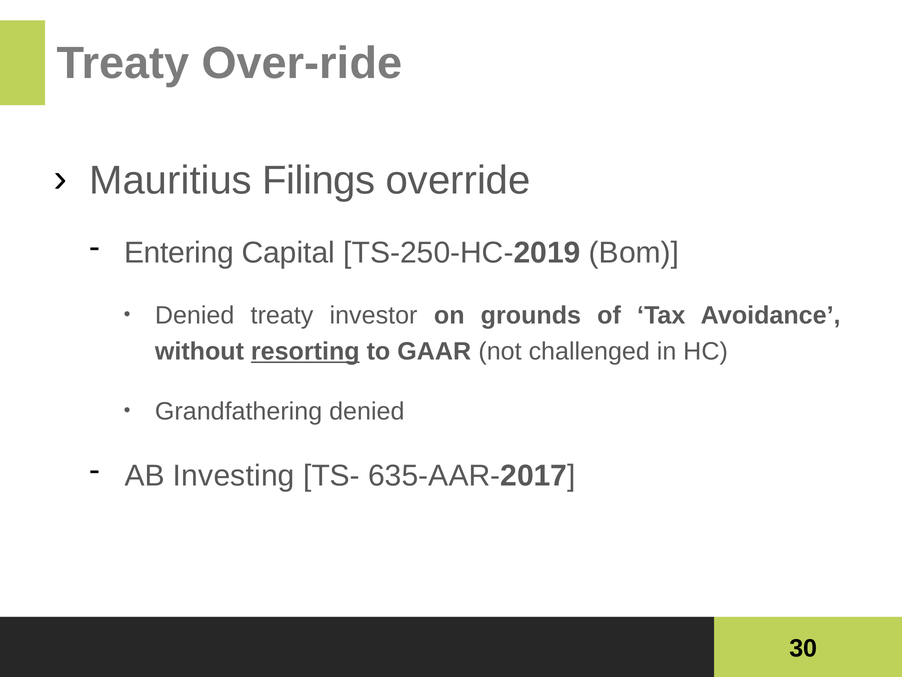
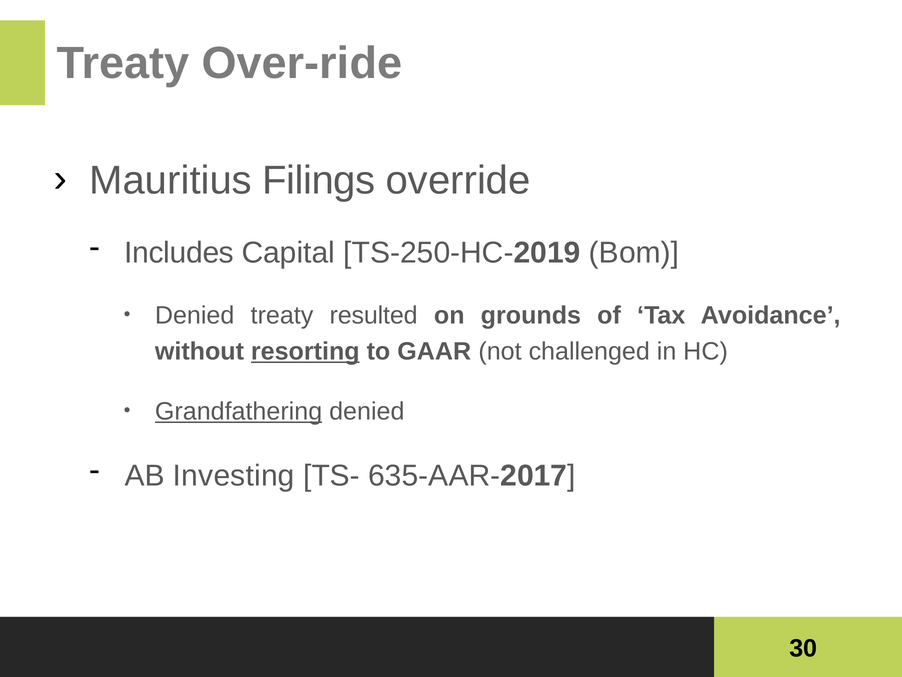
Entering: Entering -> Includes
investor: investor -> resulted
Grandfathering underline: none -> present
